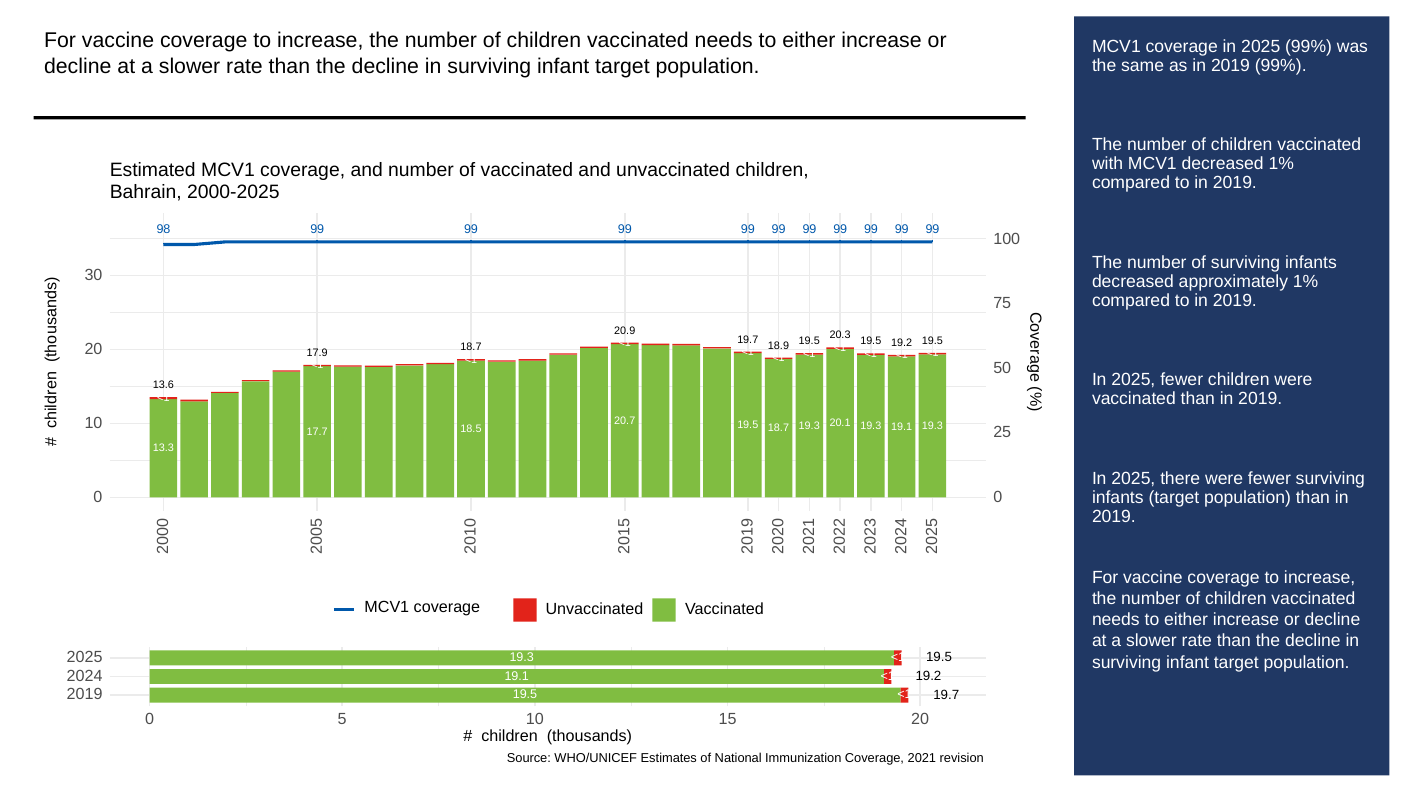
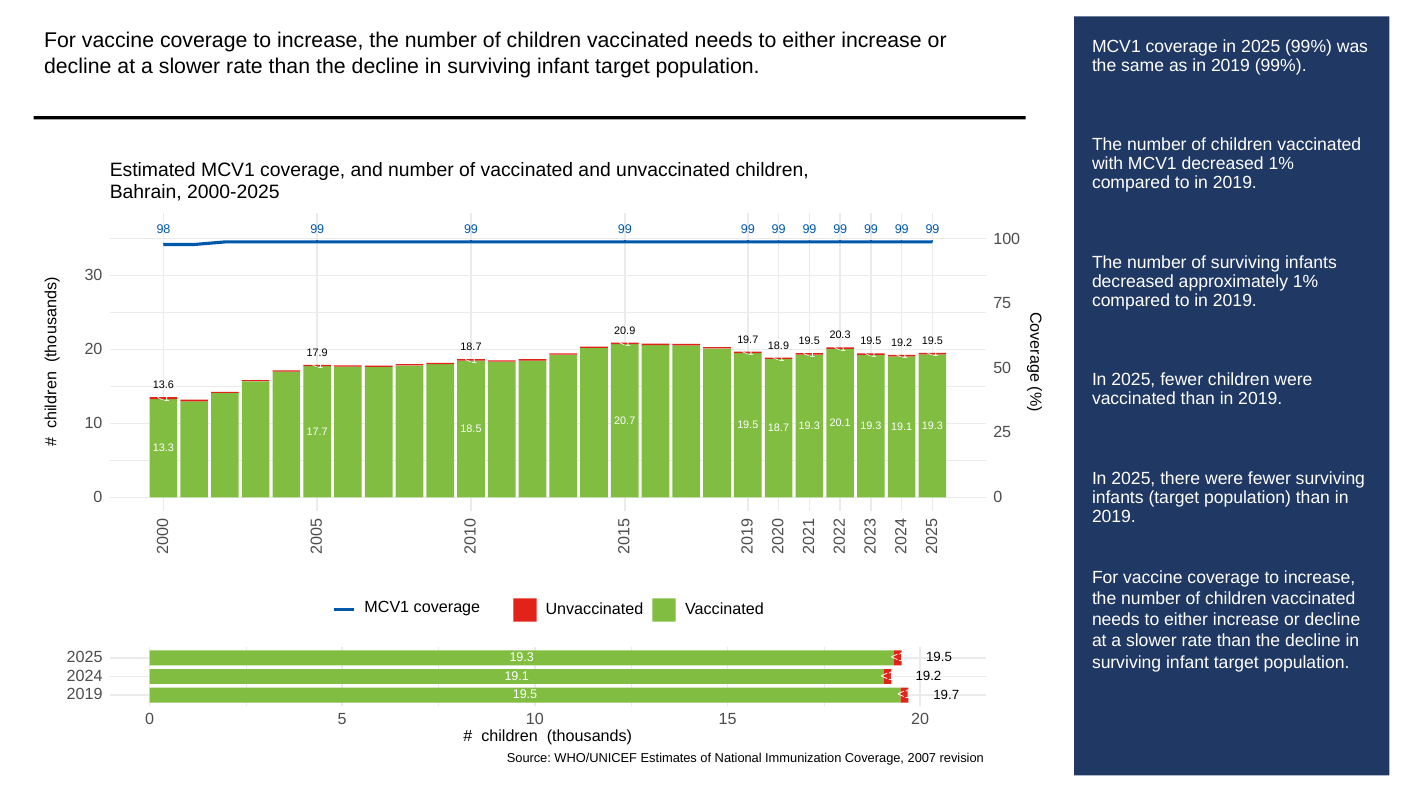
2021: 2021 -> 2007
